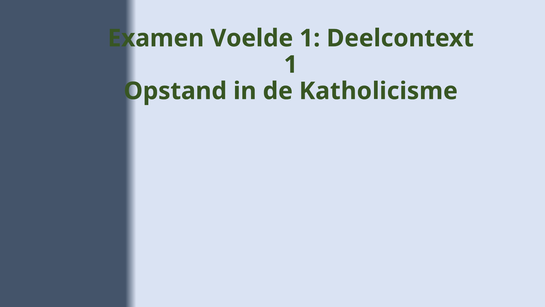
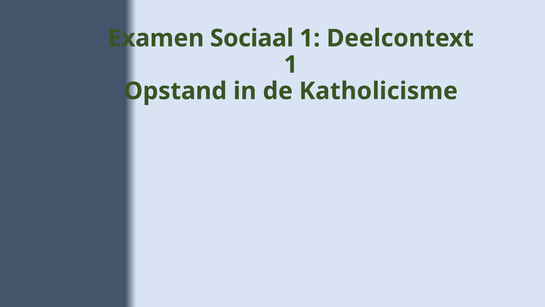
Voelde: Voelde -> Sociaal
